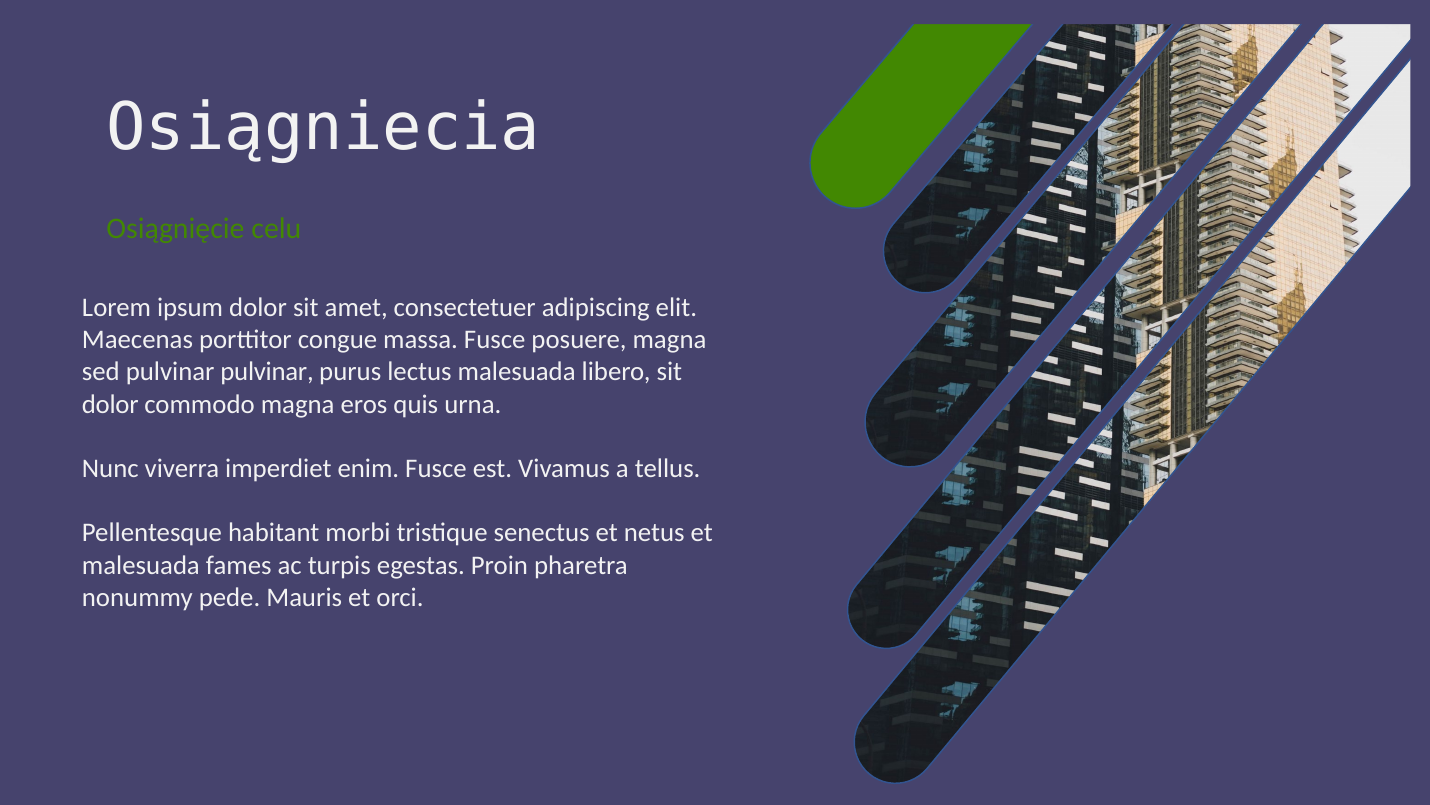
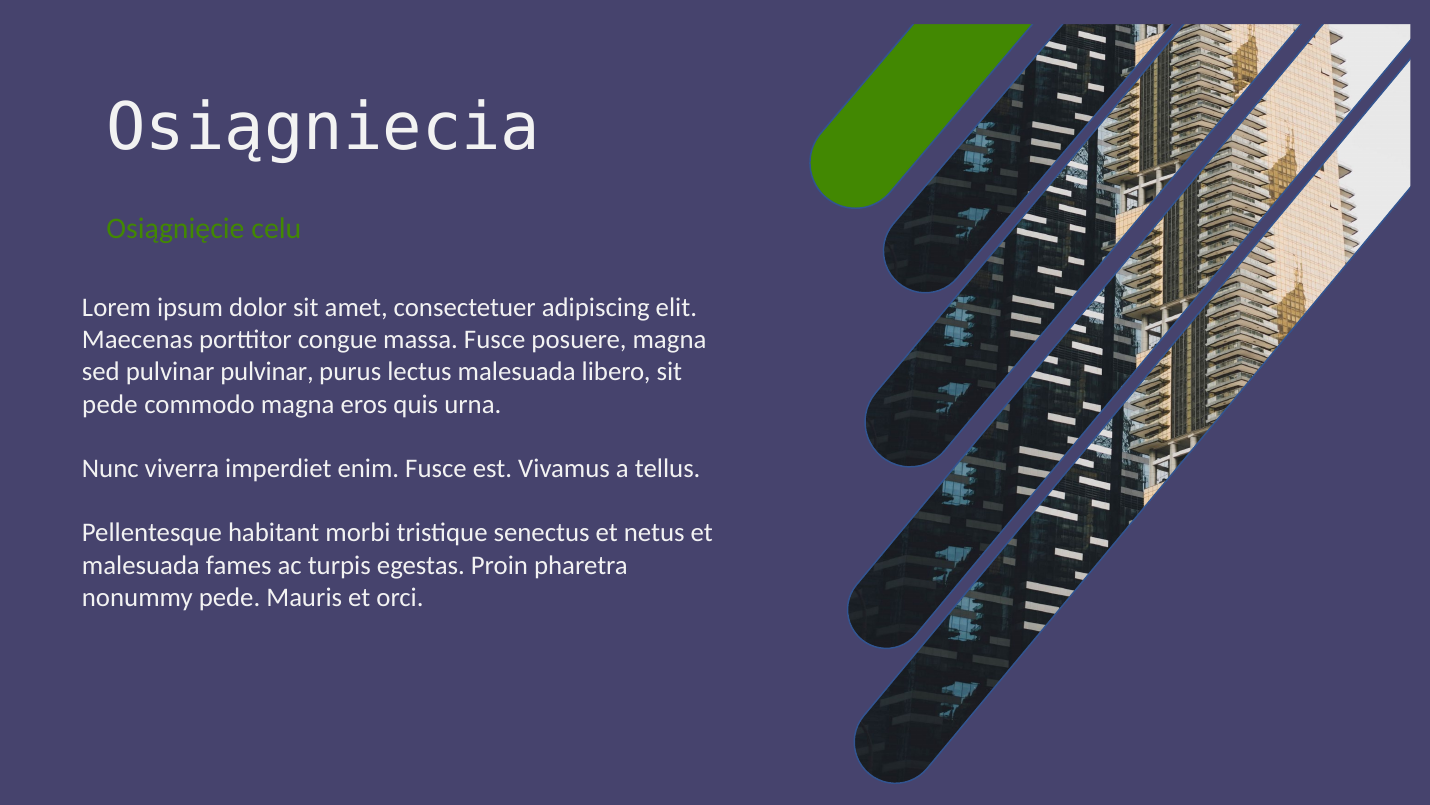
dolor at (110, 404): dolor -> pede
